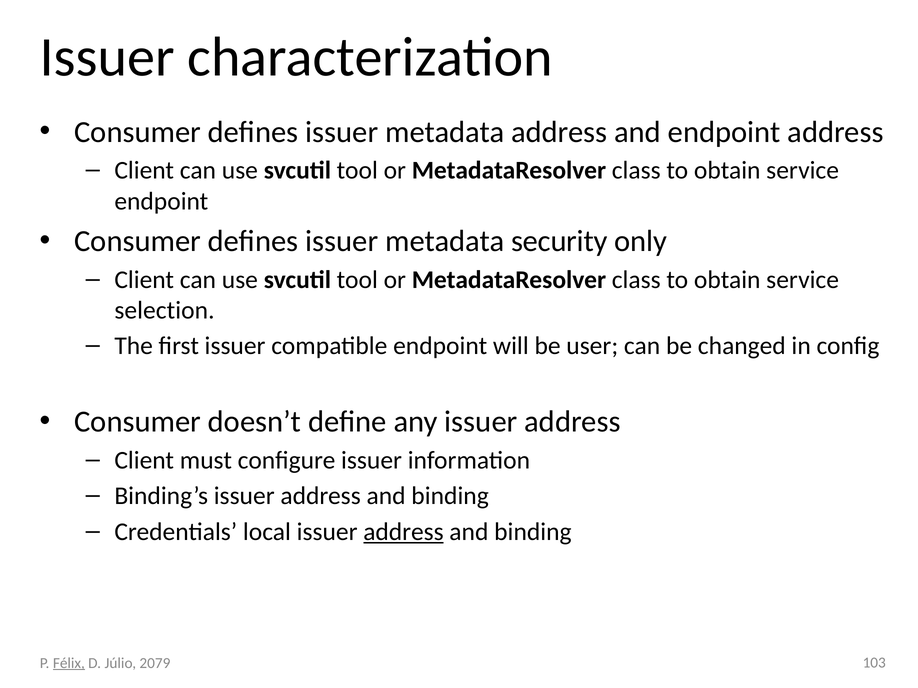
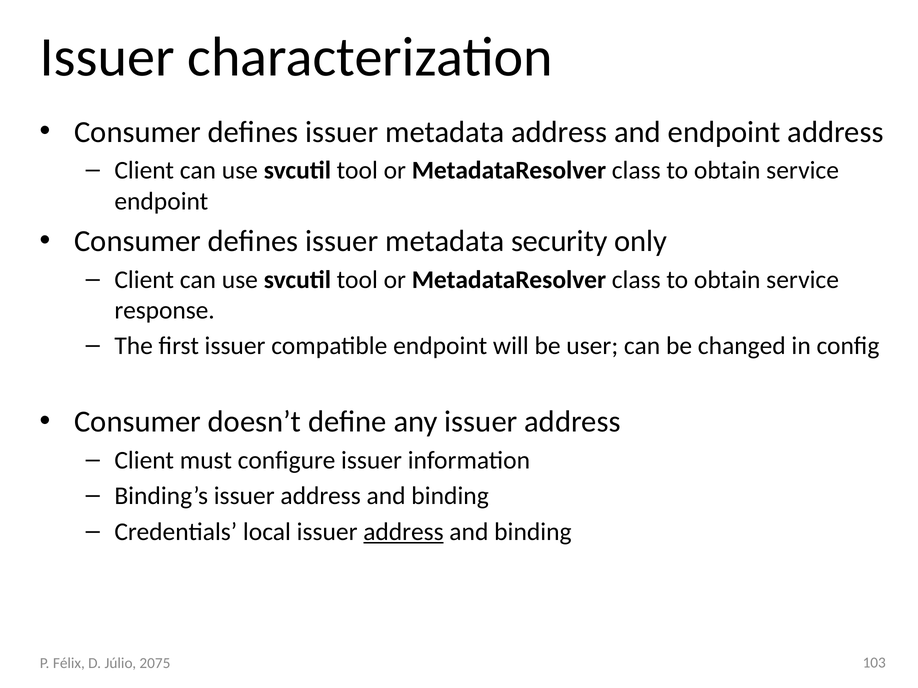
selection: selection -> response
Félix underline: present -> none
2079: 2079 -> 2075
